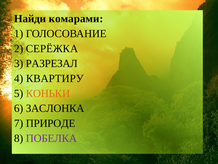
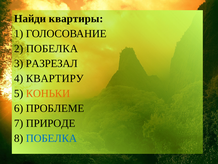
комарами: комарами -> квартиры
2 СЕРЁЖКА: СЕРЁЖКА -> ПОБЕЛКА
ЗАСЛОНКА: ЗАСЛОНКА -> ПРОБЛЕМЕ
ПОБЕЛКА at (51, 138) colour: purple -> blue
